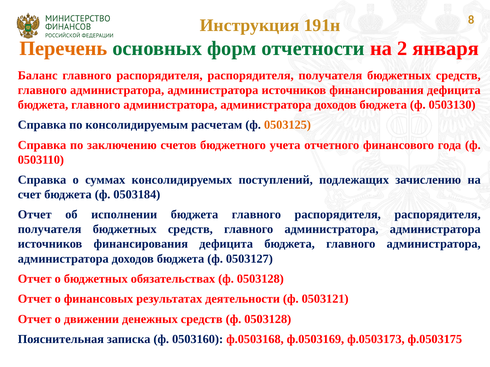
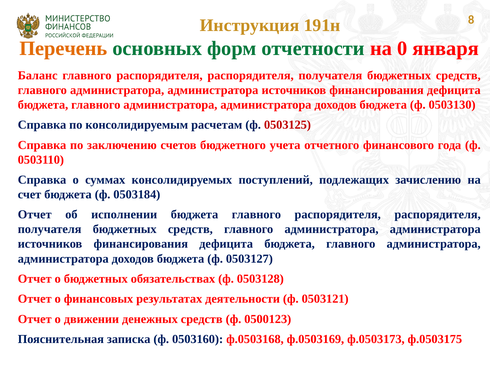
2: 2 -> 0
0503125 colour: orange -> red
средств ф 0503128: 0503128 -> 0500123
